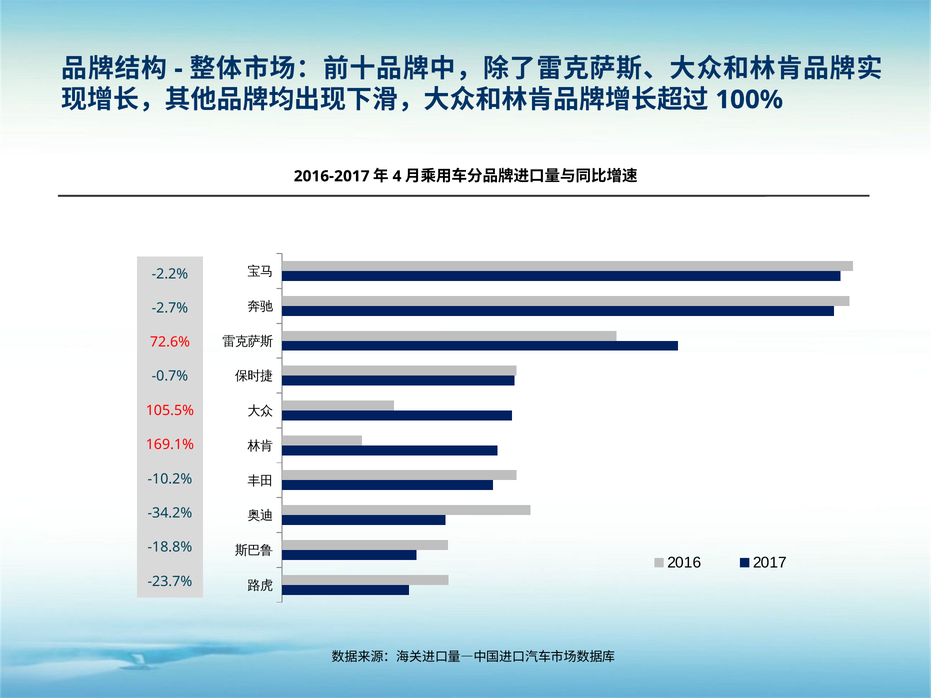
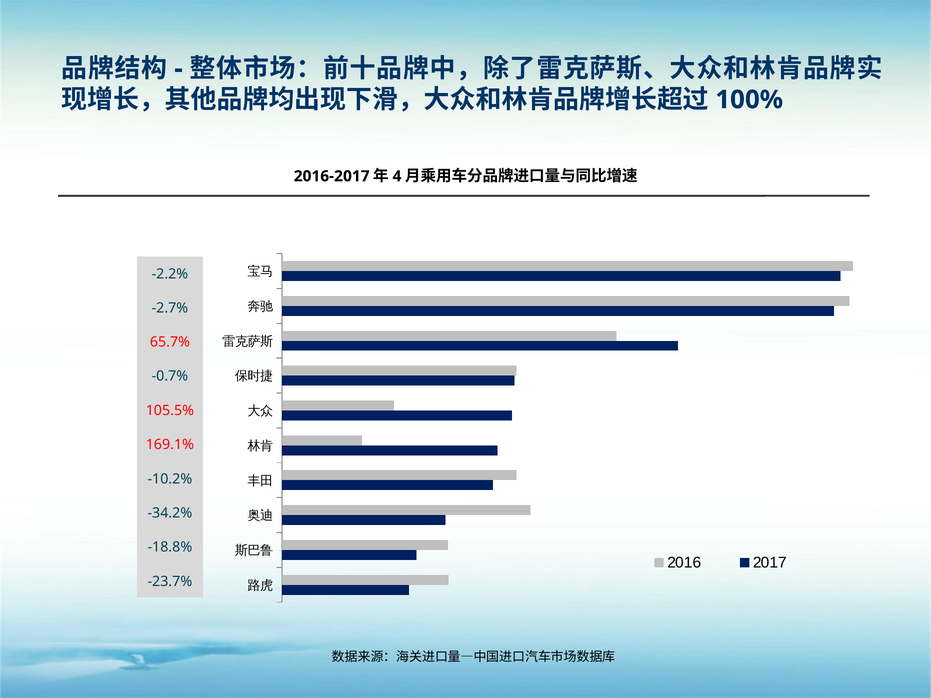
72.6%: 72.6% -> 65.7%
